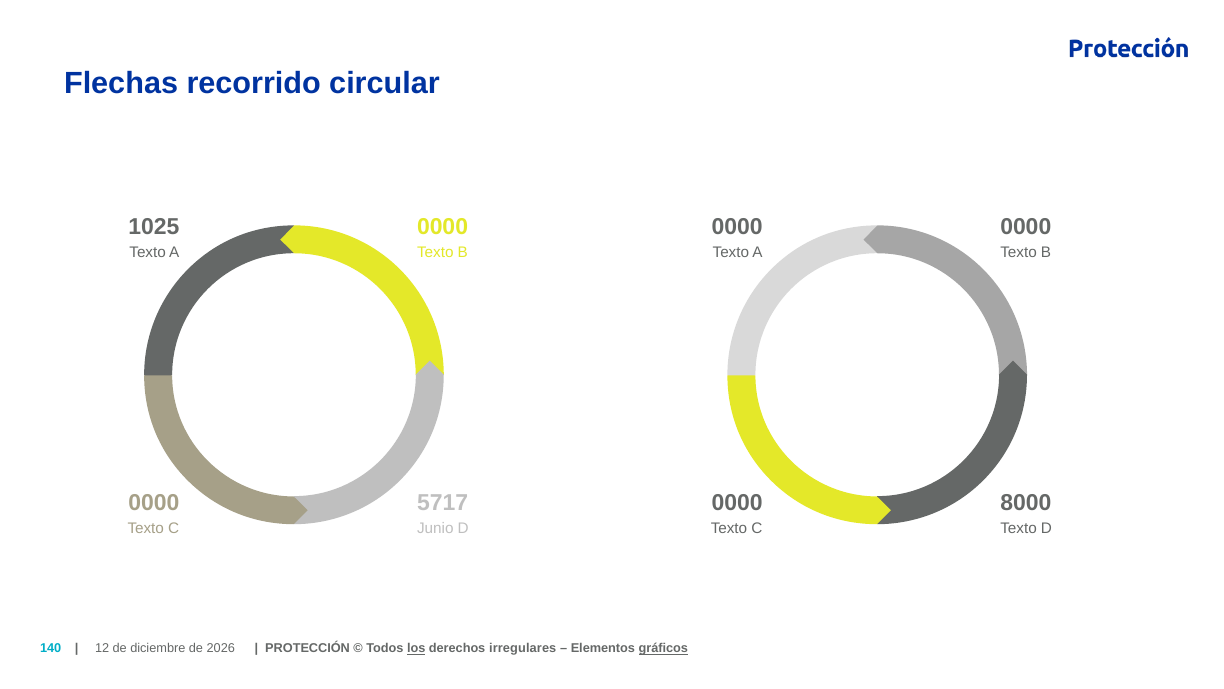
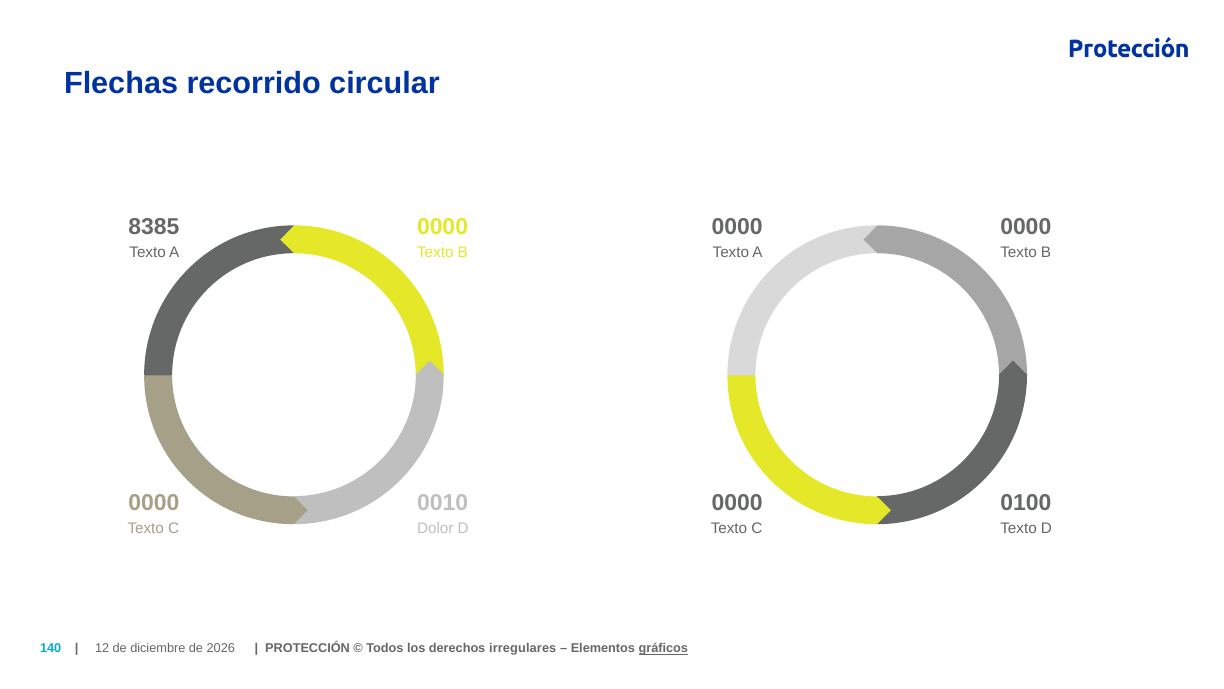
1025: 1025 -> 8385
5717: 5717 -> 0010
8000: 8000 -> 0100
Junio: Junio -> Dolor
los underline: present -> none
